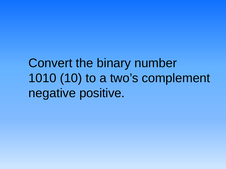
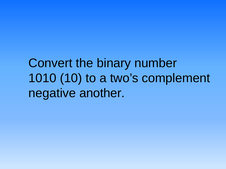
positive: positive -> another
